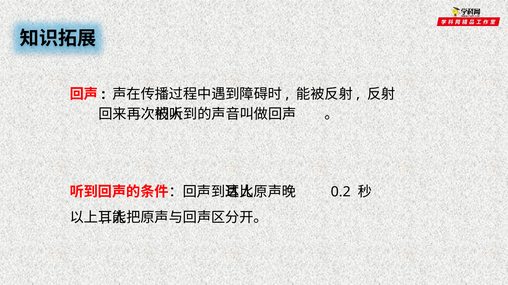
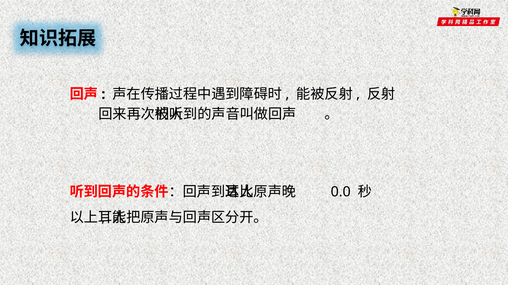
0.2: 0.2 -> 0.0
